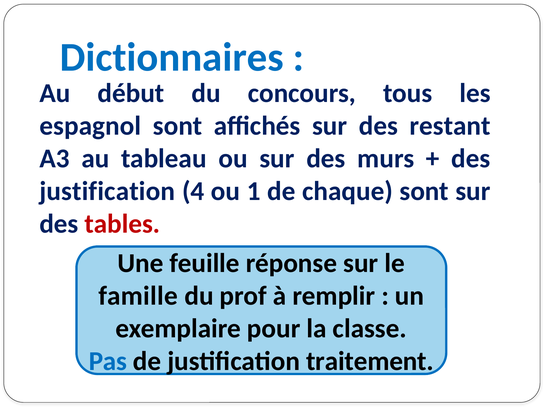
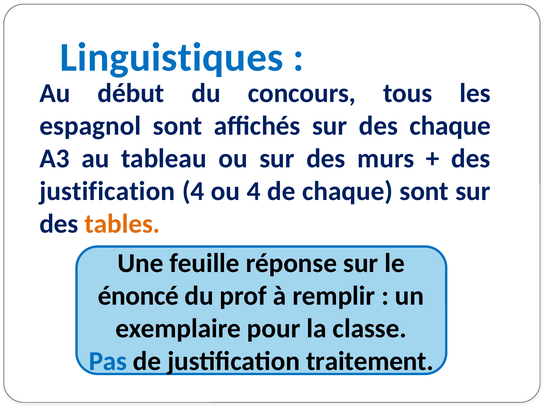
Dictionnaires: Dictionnaires -> Linguistiques
des restant: restant -> chaque
ou 1: 1 -> 4
tables colour: red -> orange
famille: famille -> énoncé
